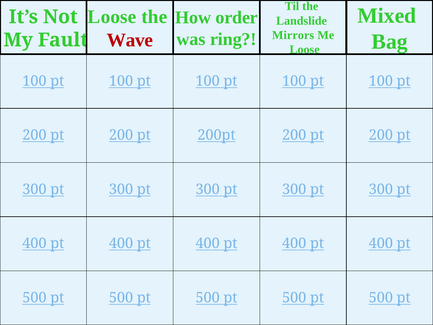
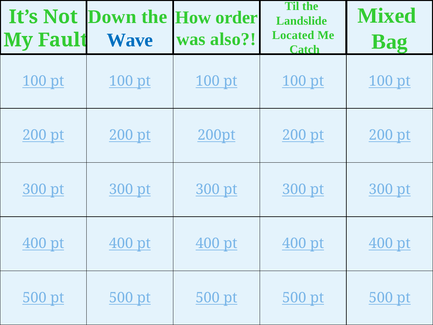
Loose at (112, 17): Loose -> Down
Mirrors: Mirrors -> Located
ring: ring -> also
Wave colour: red -> blue
Loose at (305, 50): Loose -> Catch
